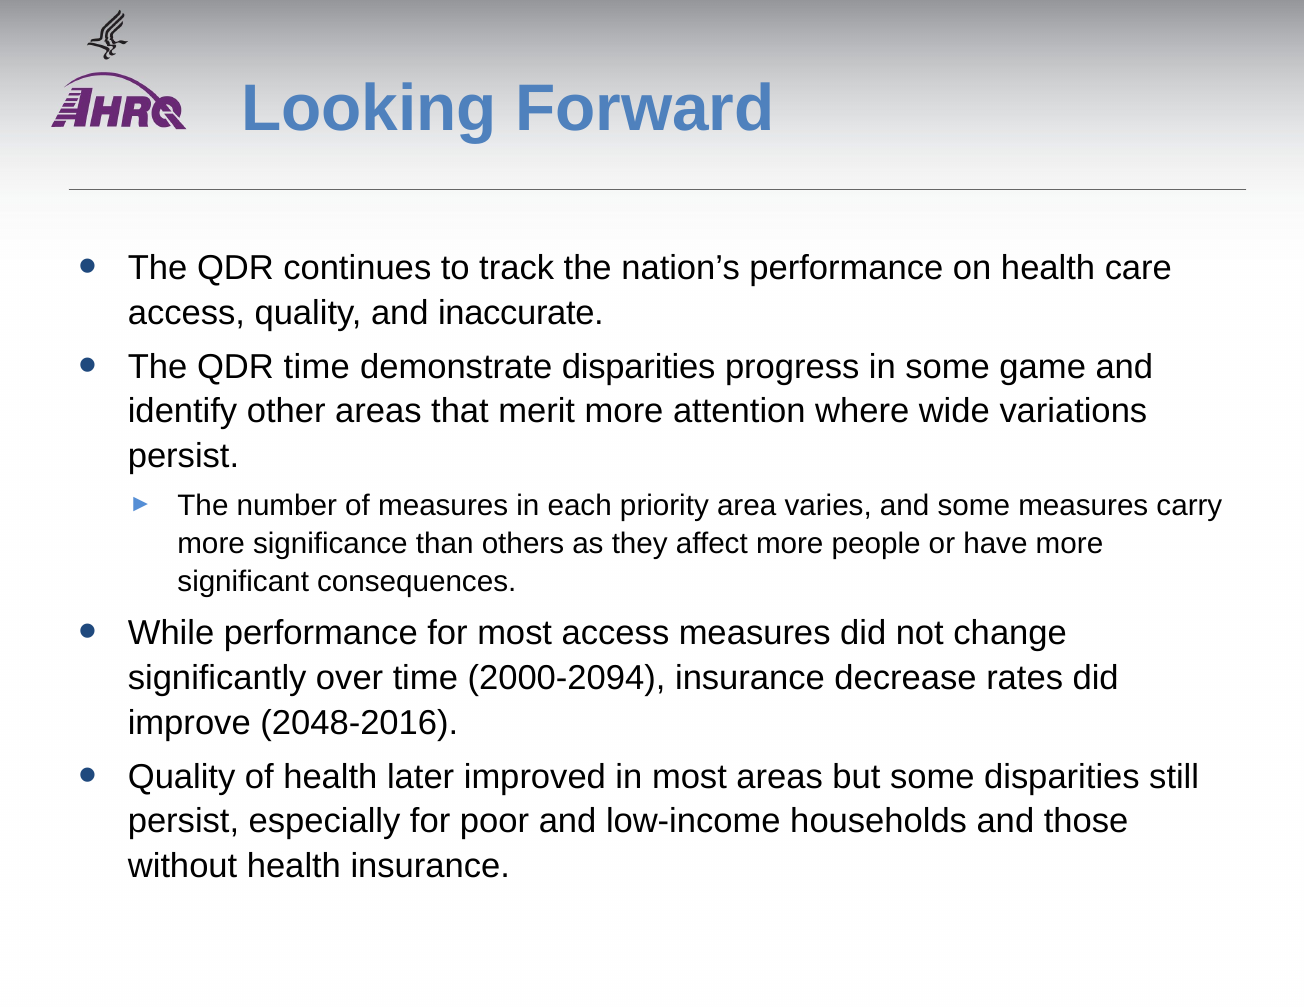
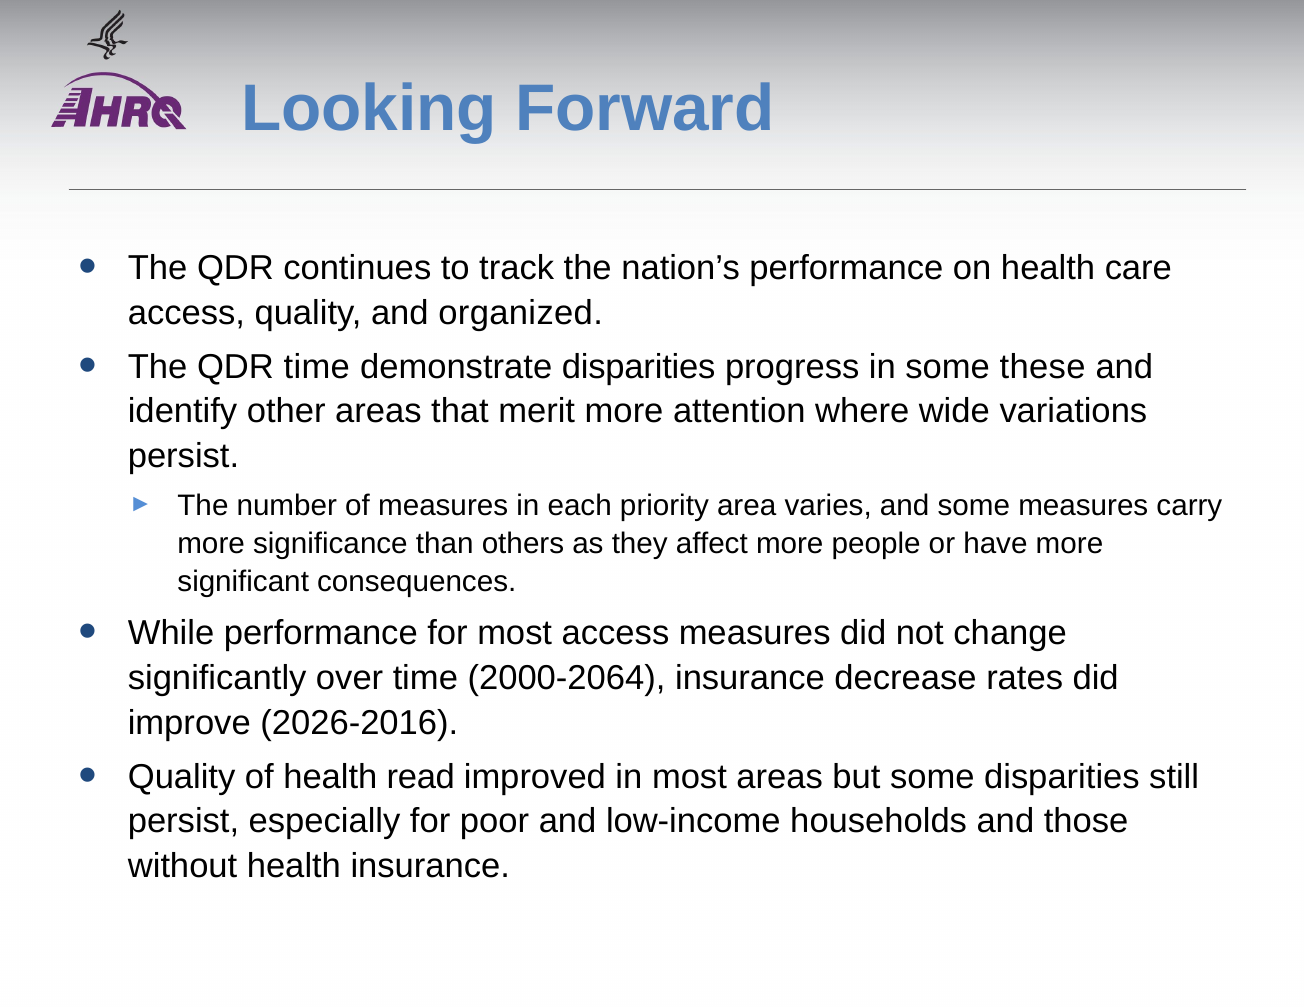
inaccurate: inaccurate -> organized
game: game -> these
2000-2094: 2000-2094 -> 2000-2064
2048-2016: 2048-2016 -> 2026-2016
later: later -> read
